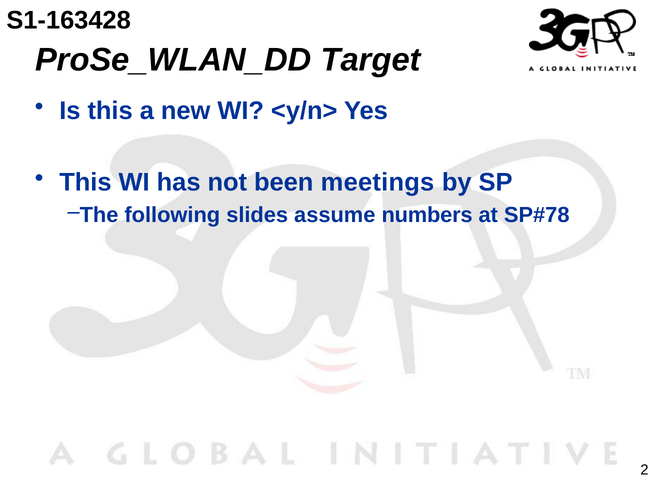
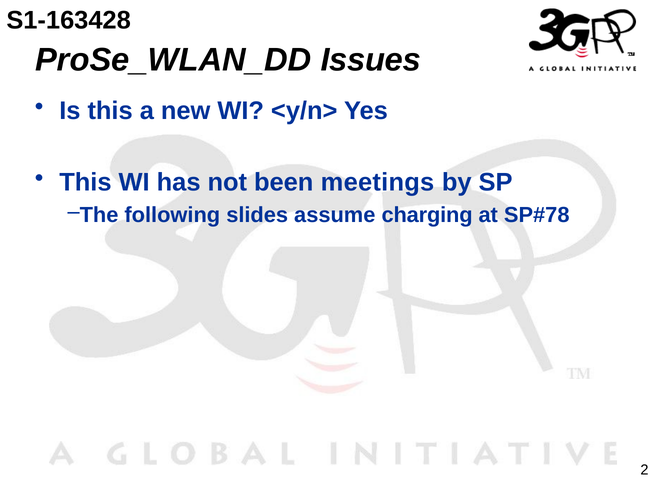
Target: Target -> Issues
numbers: numbers -> charging
